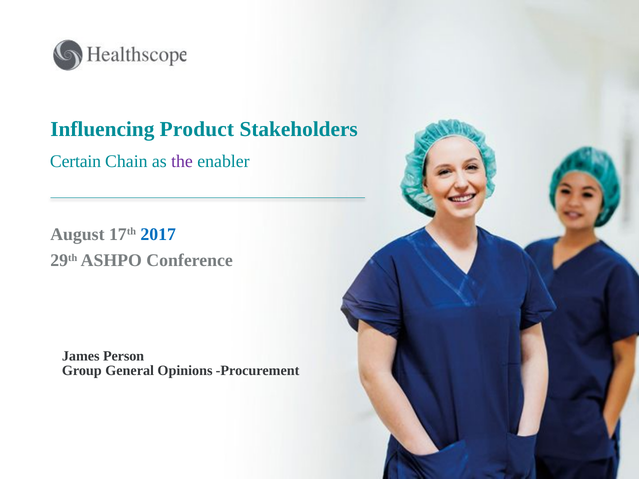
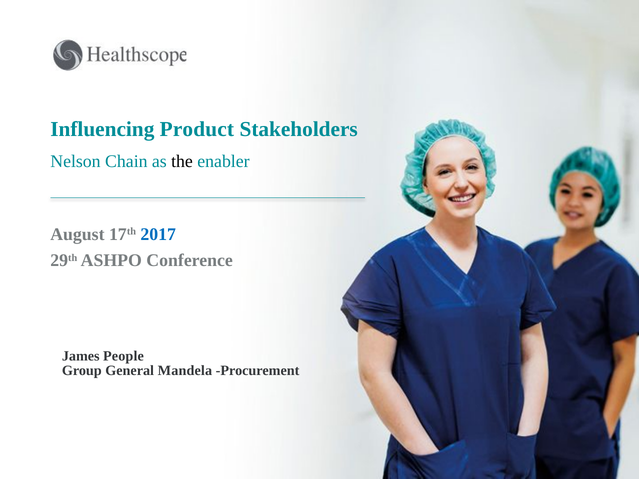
Certain: Certain -> Nelson
the colour: purple -> black
Person: Person -> People
Opinions: Opinions -> Mandela
